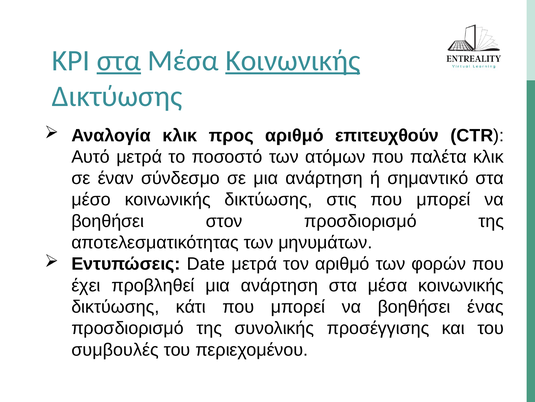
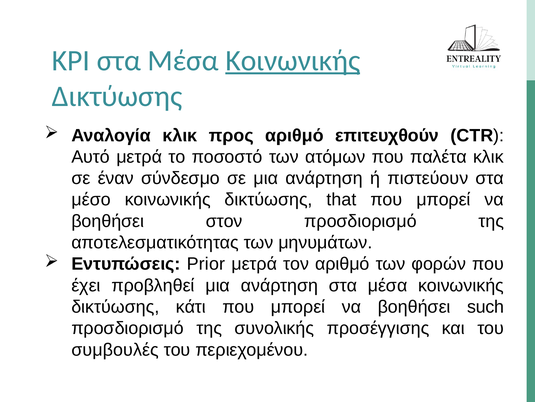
στα at (119, 60) underline: present -> none
σημαντικό: σημαντικό -> πιστεύουν
στις: στις -> that
Date: Date -> Prior
ένας: ένας -> such
